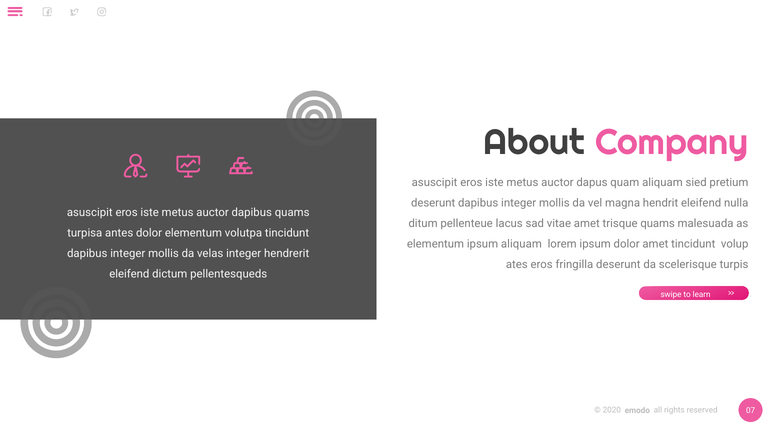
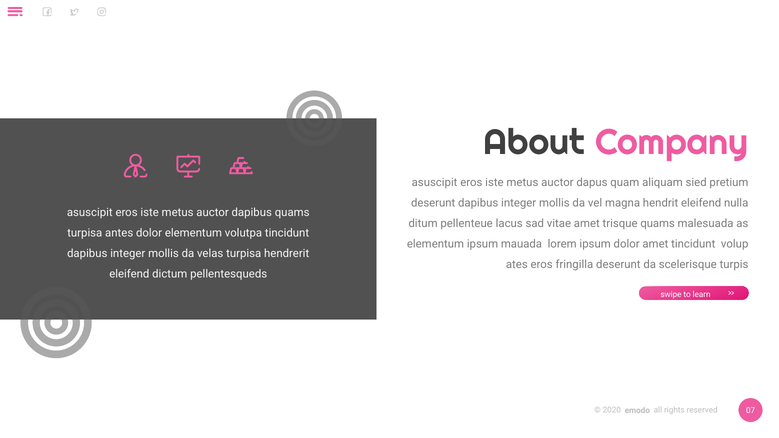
ipsum aliquam: aliquam -> mauada
velas integer: integer -> turpisa
